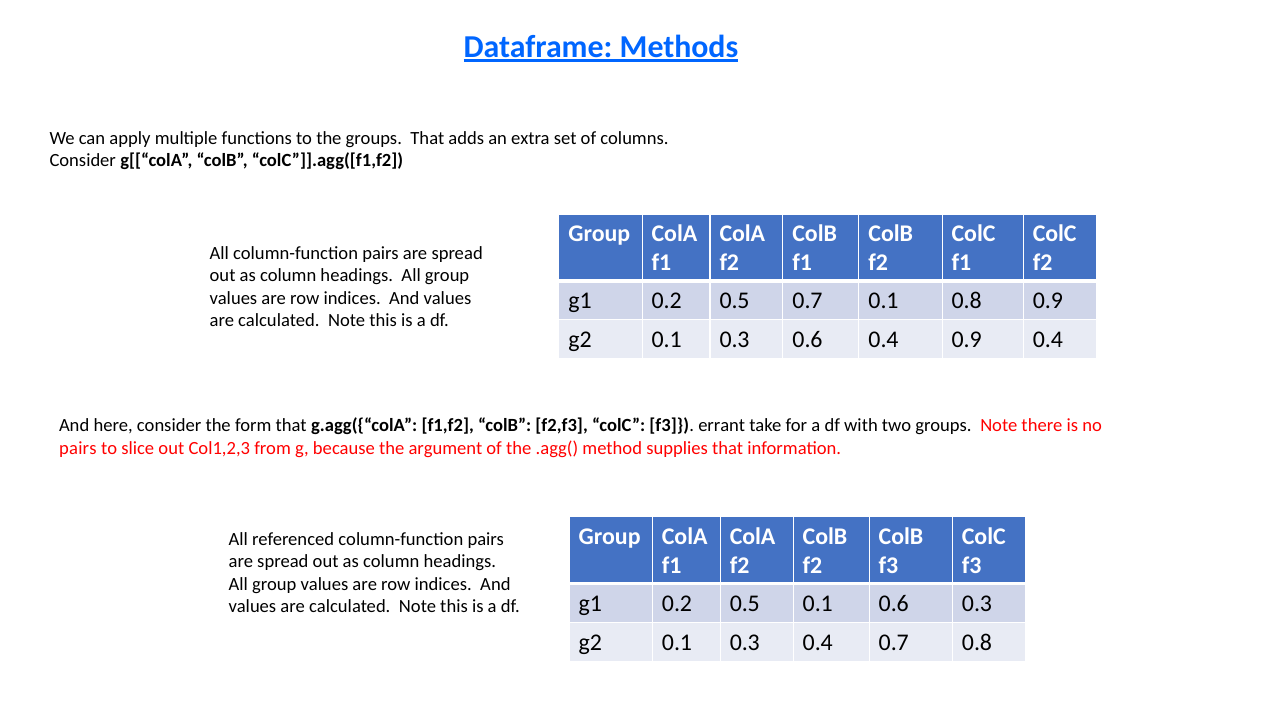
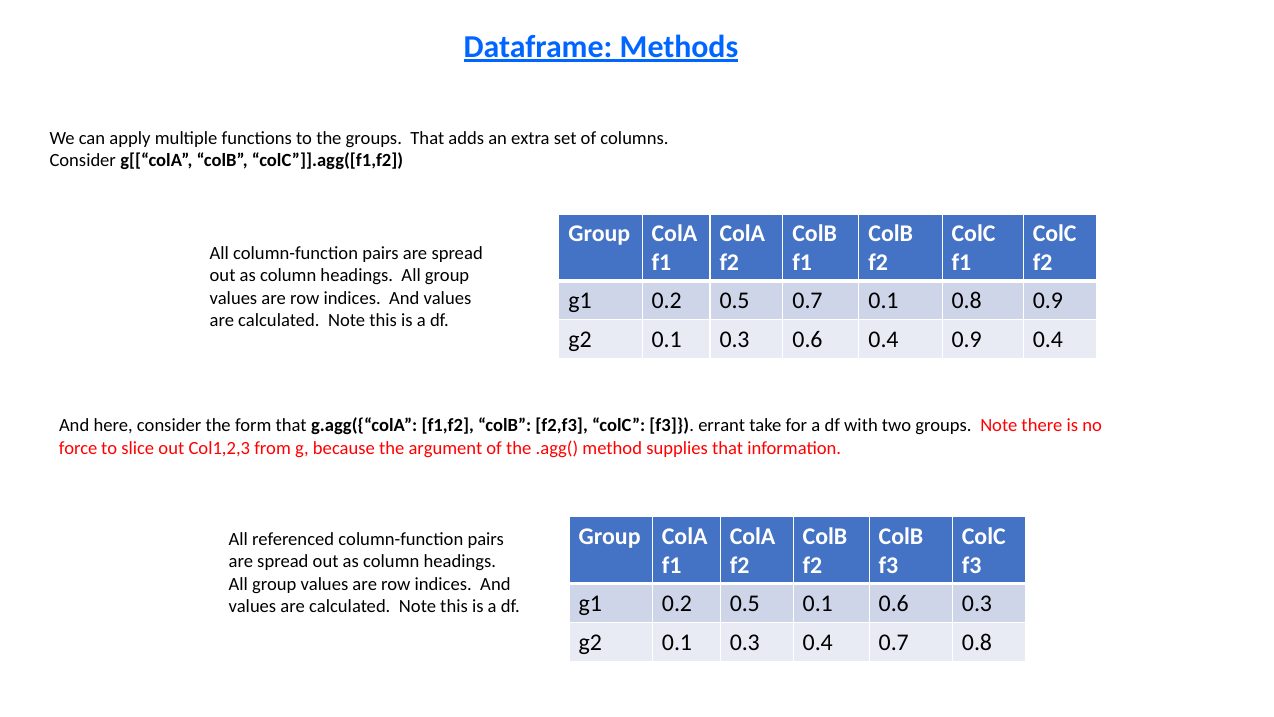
pairs at (78, 448): pairs -> force
